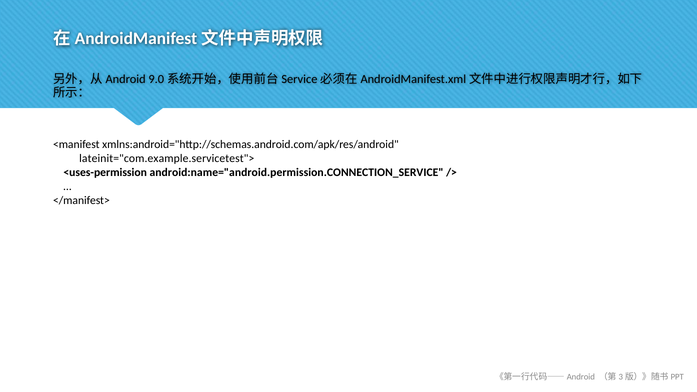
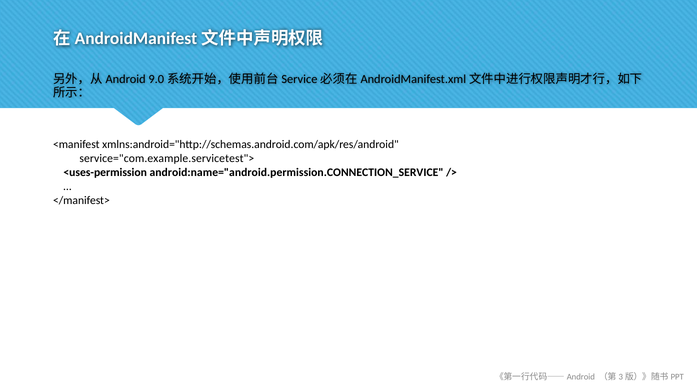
lateinit="com.example.servicetest">: lateinit="com.example.servicetest"> -> service="com.example.servicetest">
